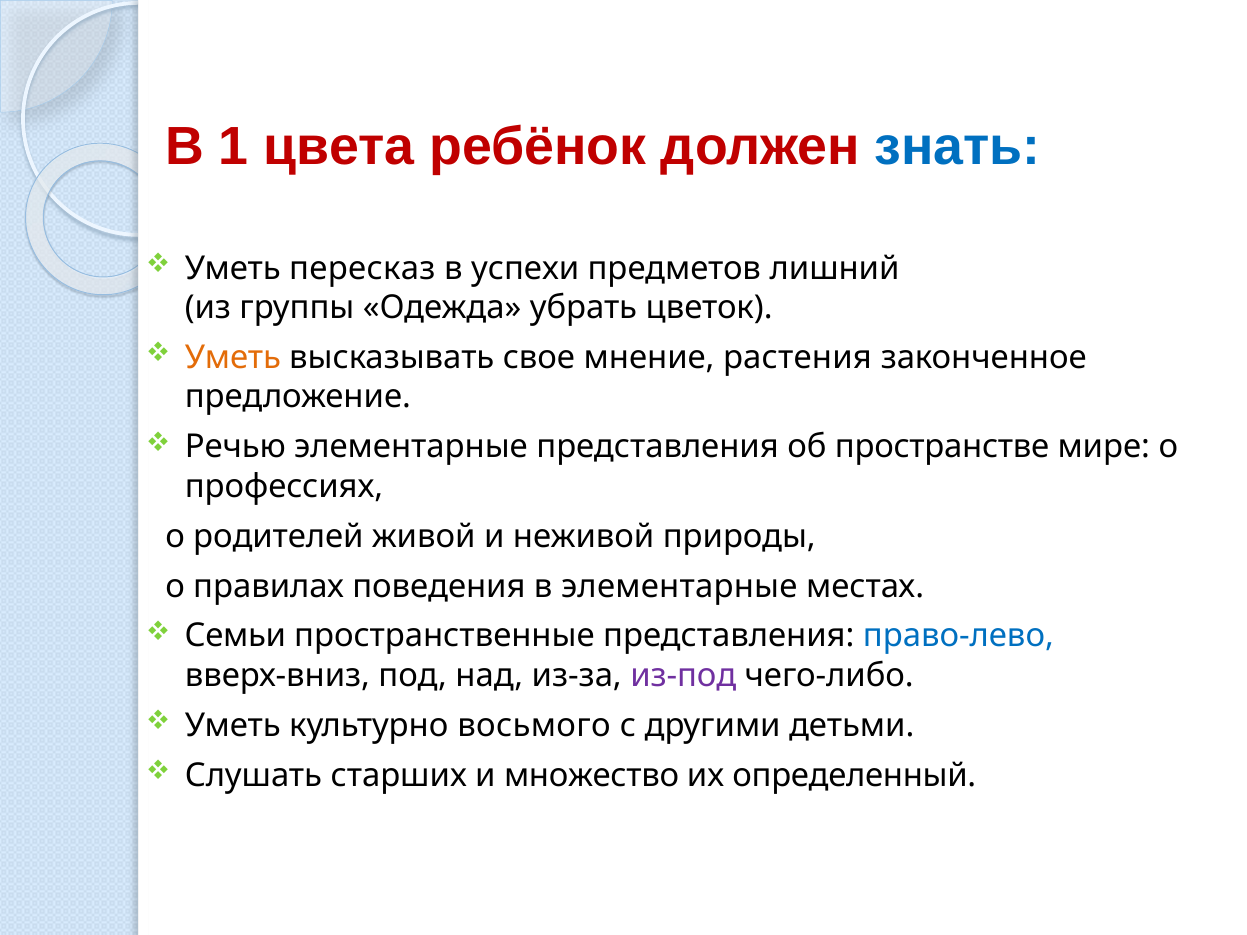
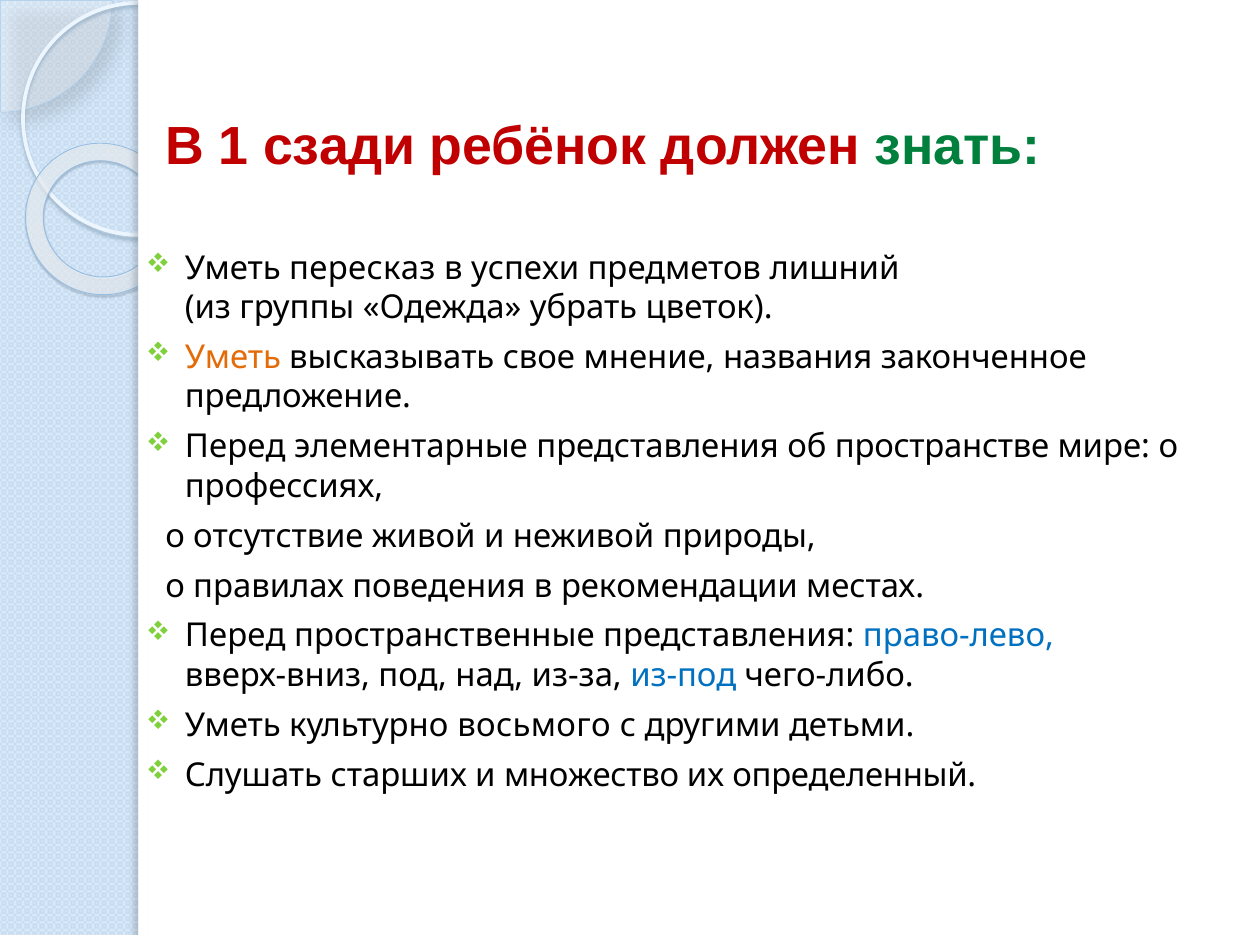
цвета: цвета -> сзади
знать colour: blue -> green
растения: растения -> названия
Речью at (235, 447): Речью -> Перед
родителей: родителей -> отсутствие
в элементарные: элементарные -> рекомендации
Семьи at (235, 636): Семьи -> Перед
из-под colour: purple -> blue
